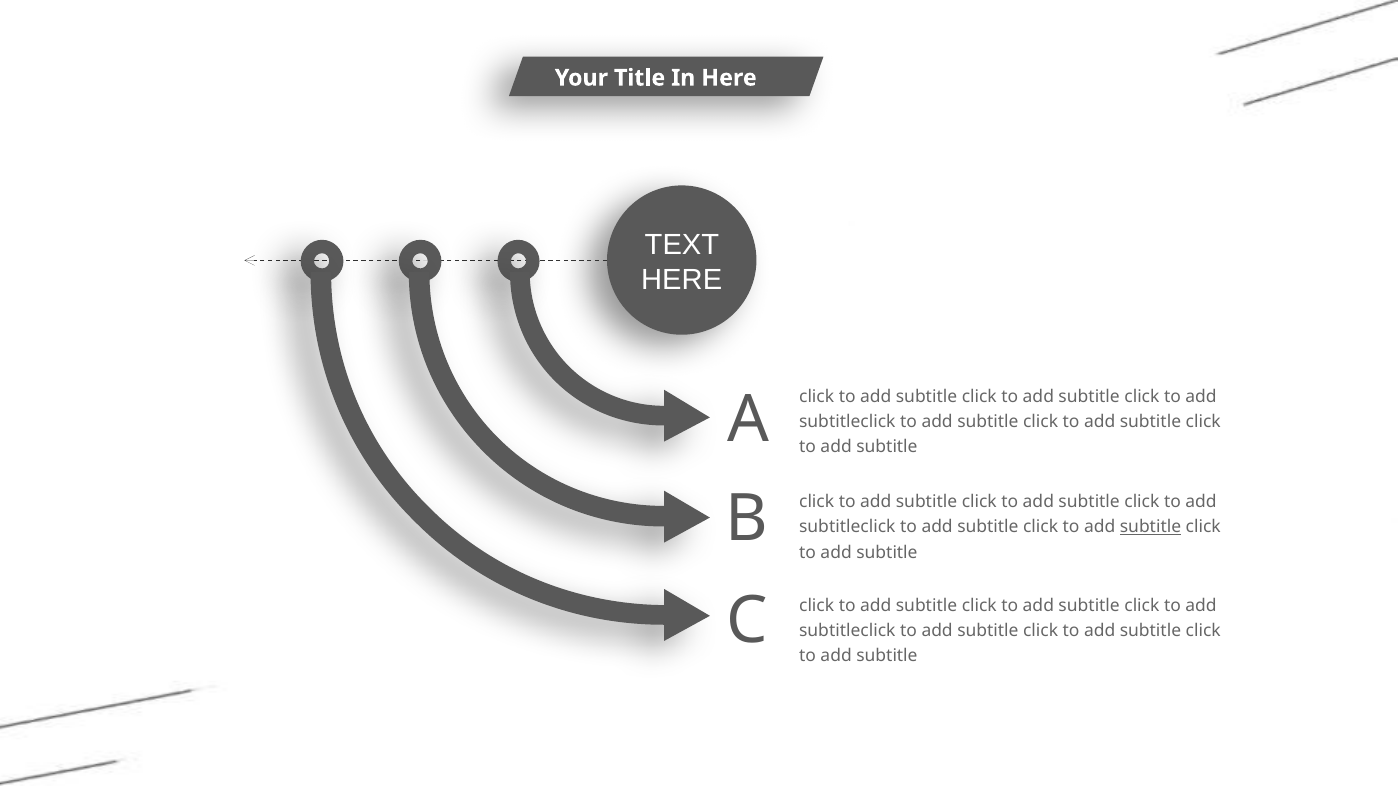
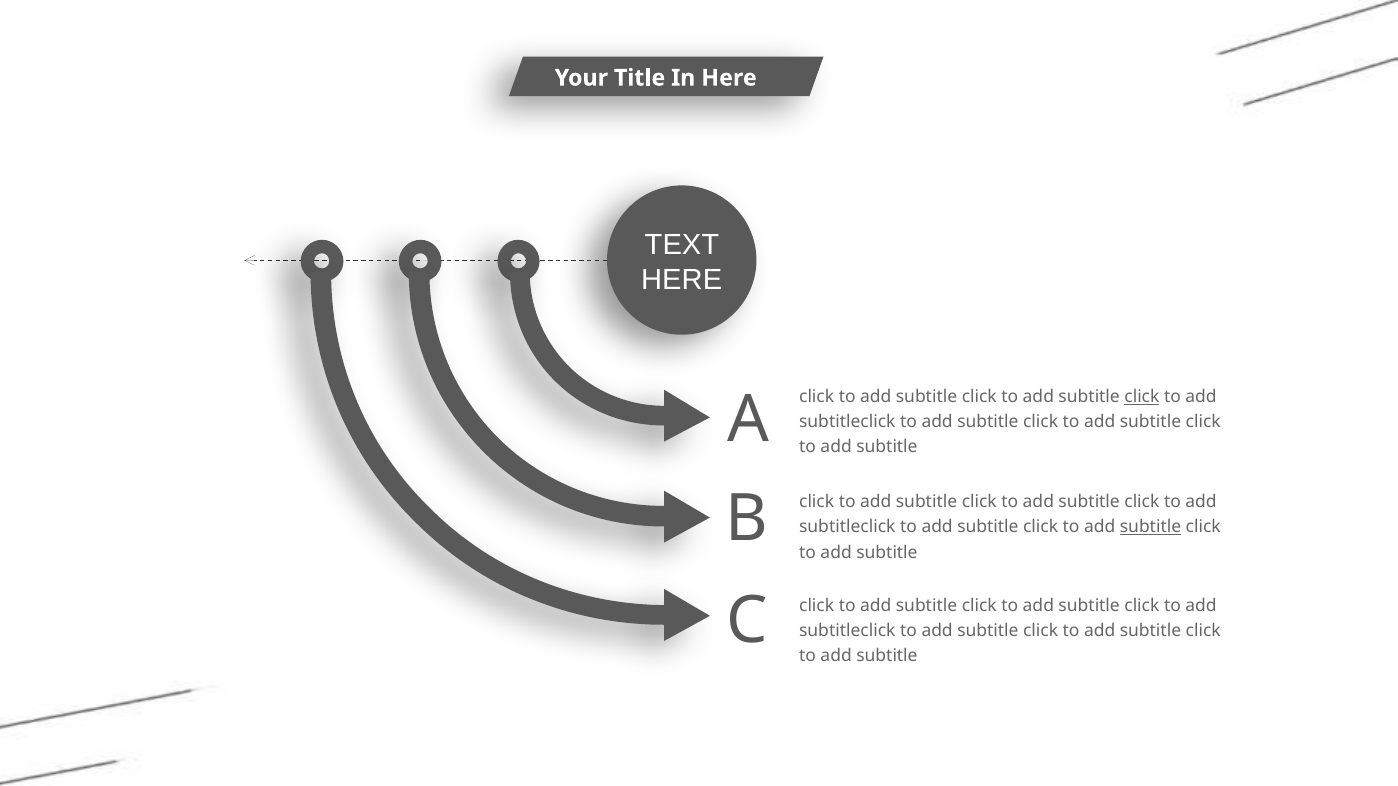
click at (1142, 397) underline: none -> present
